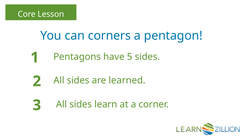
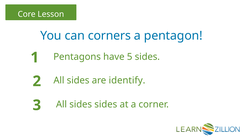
learned: learned -> identify
sides learn: learn -> sides
